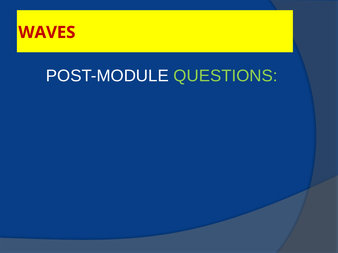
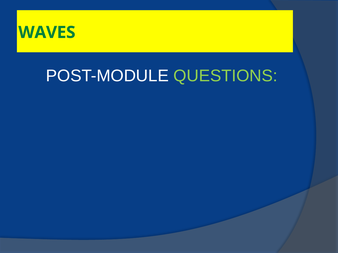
WAVES colour: red -> green
